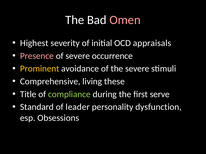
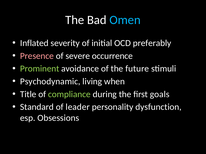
Omen colour: pink -> light blue
Highest: Highest -> Inflated
appraisals: appraisals -> preferably
Prominent colour: yellow -> light green
the severe: severe -> future
Comprehensive: Comprehensive -> Psychodynamic
these: these -> when
serve: serve -> goals
